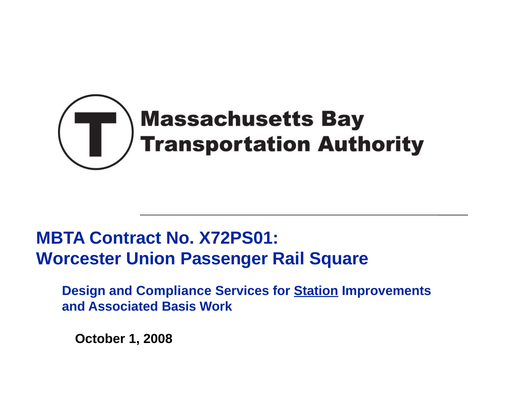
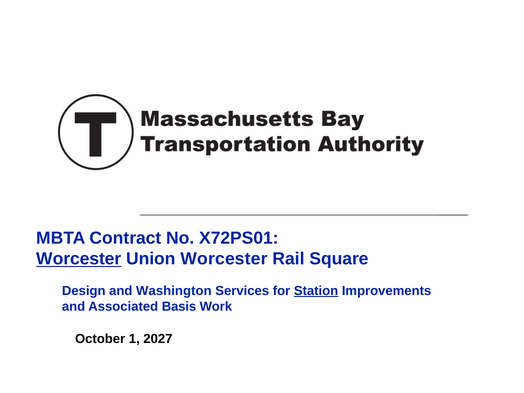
Worcester at (79, 259) underline: none -> present
Union Passenger: Passenger -> Worcester
Compliance: Compliance -> Washington
2008: 2008 -> 2027
